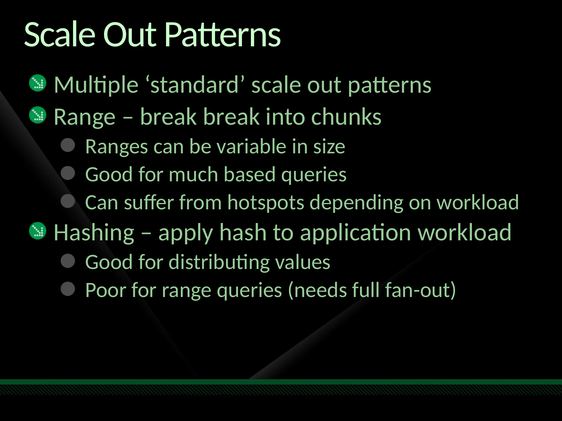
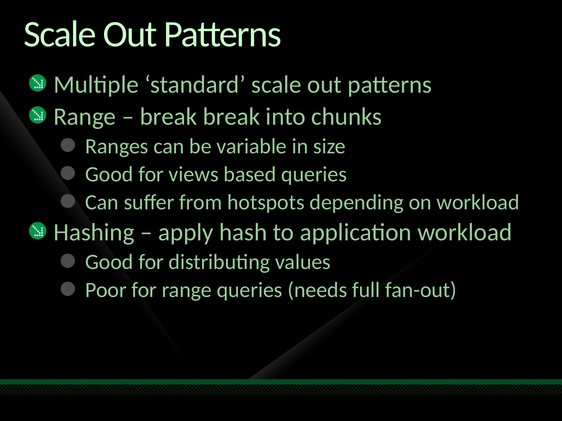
much: much -> views
